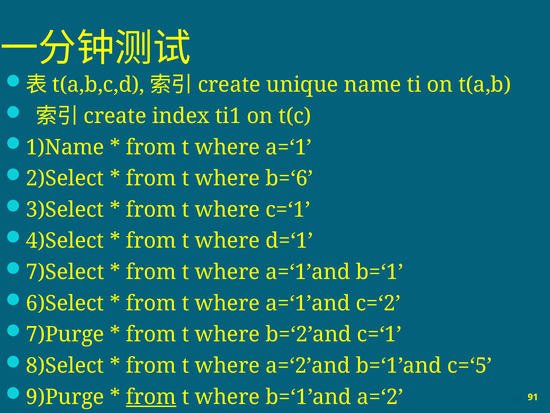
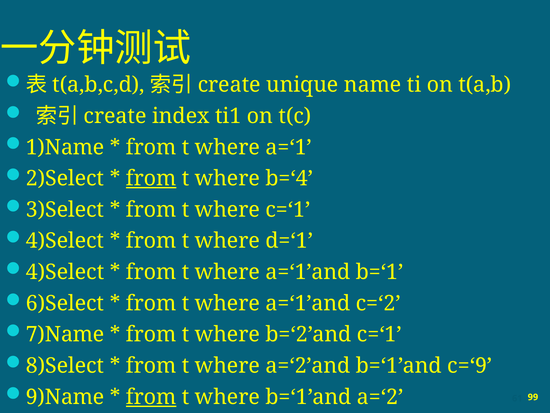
from at (151, 178) underline: none -> present
b=‘6: b=‘6 -> b=‘4
7)Select at (65, 272): 7)Select -> 4)Select
7)Purge: 7)Purge -> 7)Name
c=‘5: c=‘5 -> c=‘9
9)Purge: 9)Purge -> 9)Name
91: 91 -> 99
